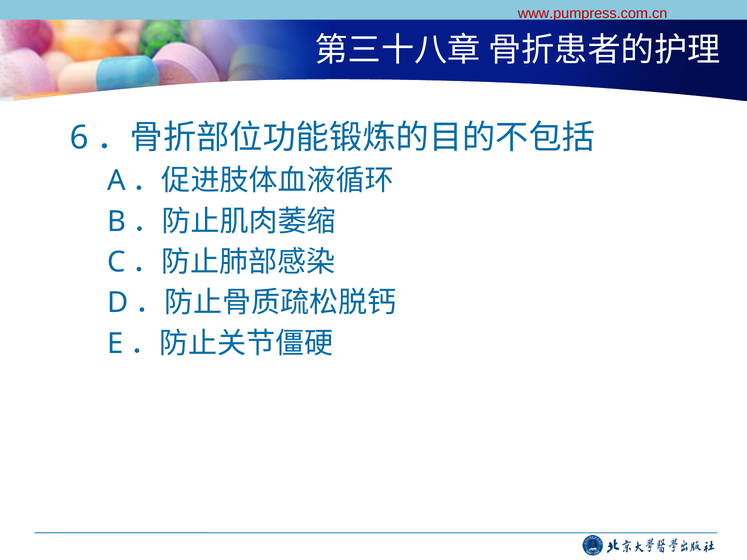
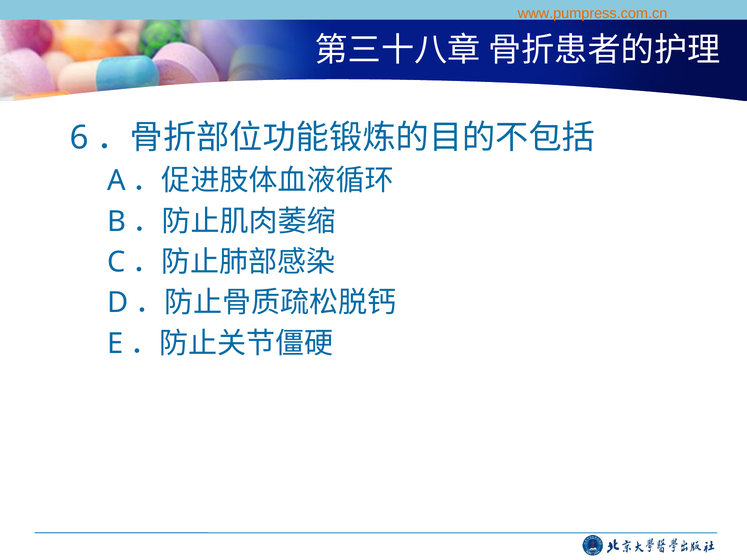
www.pumpress.com.cn colour: red -> orange
